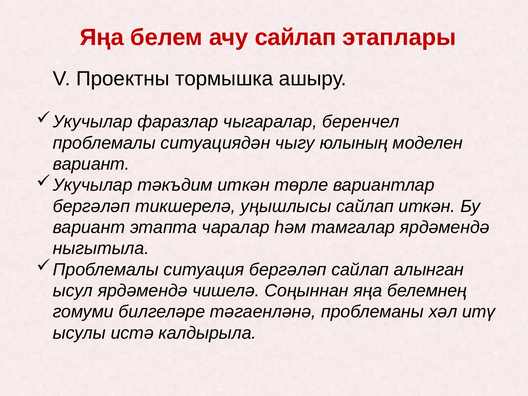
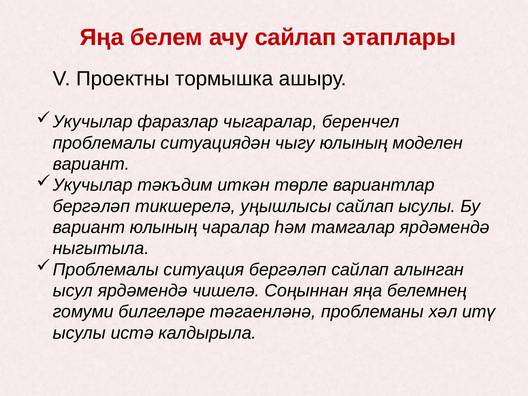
сайлап иткән: иткән -> ысулы
вариант этапта: этапта -> юлының
